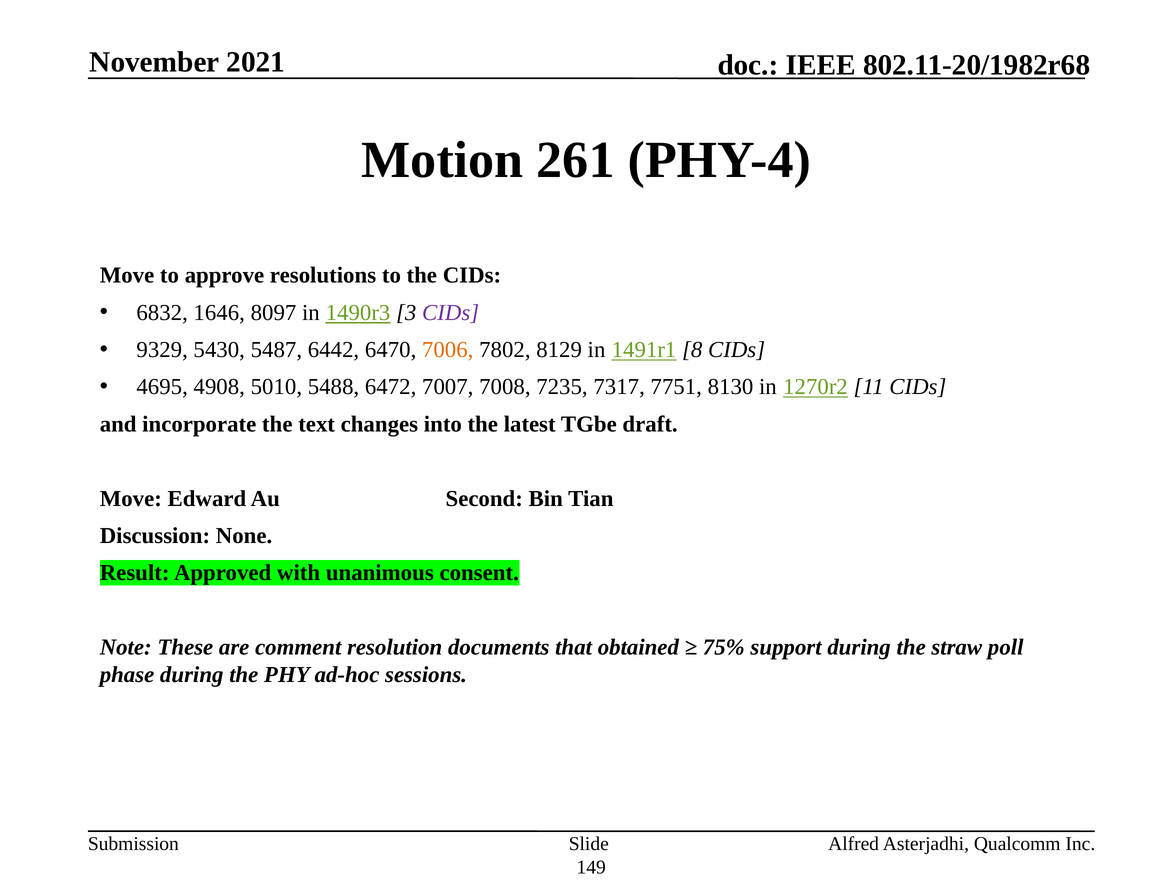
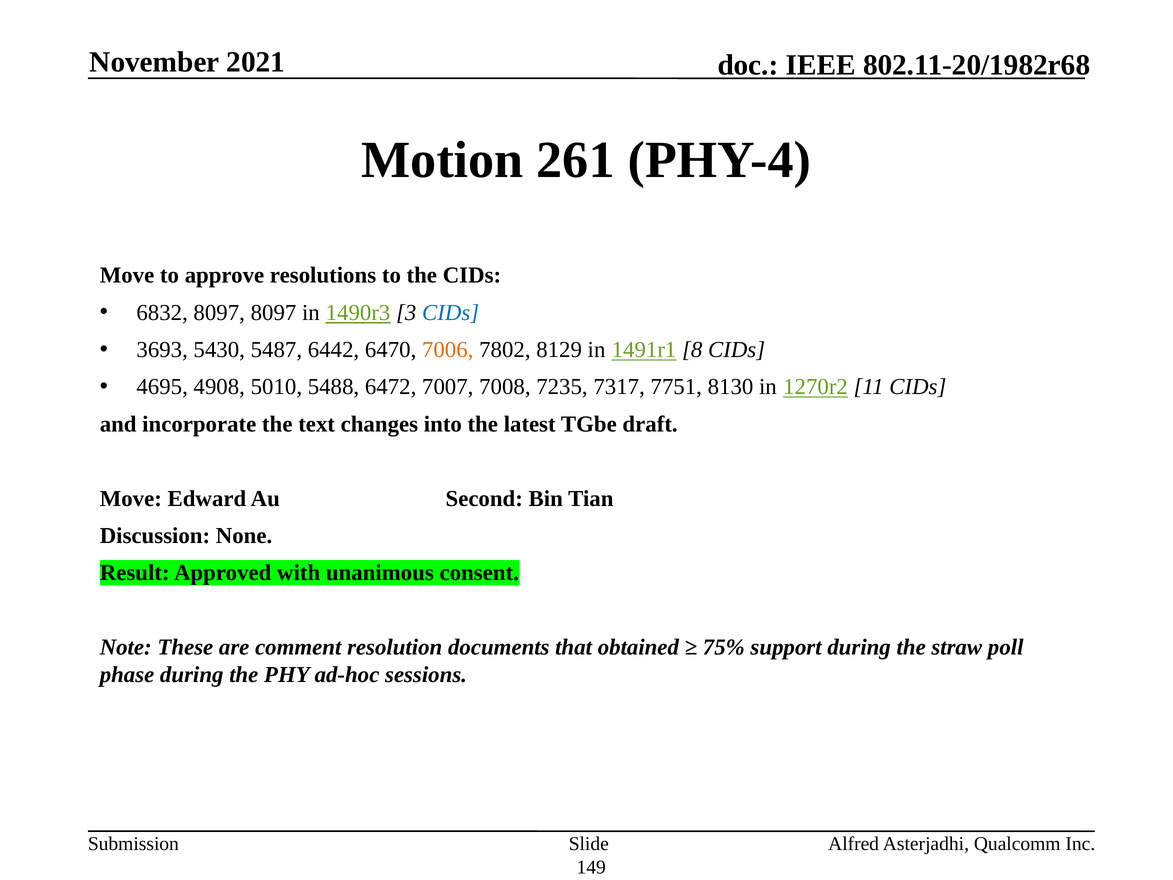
6832 1646: 1646 -> 8097
CIDs at (451, 313) colour: purple -> blue
9329: 9329 -> 3693
